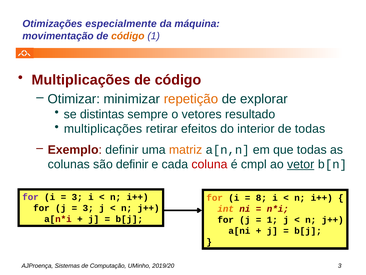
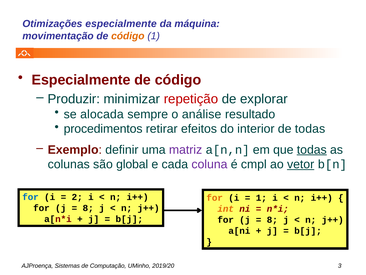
Multiplicações at (81, 80): Multiplicações -> Especialmente
Otimizar: Otimizar -> Produzir
repetição colour: orange -> red
distintas: distintas -> alocada
vetores: vetores -> análise
multiplicações at (103, 129): multiplicações -> procedimentos
matriz colour: orange -> purple
todas at (312, 149) underline: none -> present
são definir: definir -> global
coluna colour: red -> purple
for at (30, 197) colour: purple -> blue
3 at (77, 197): 3 -> 2
8 at (261, 198): 8 -> 1
3 at (88, 208): 3 -> 8
1 at (272, 219): 1 -> 8
